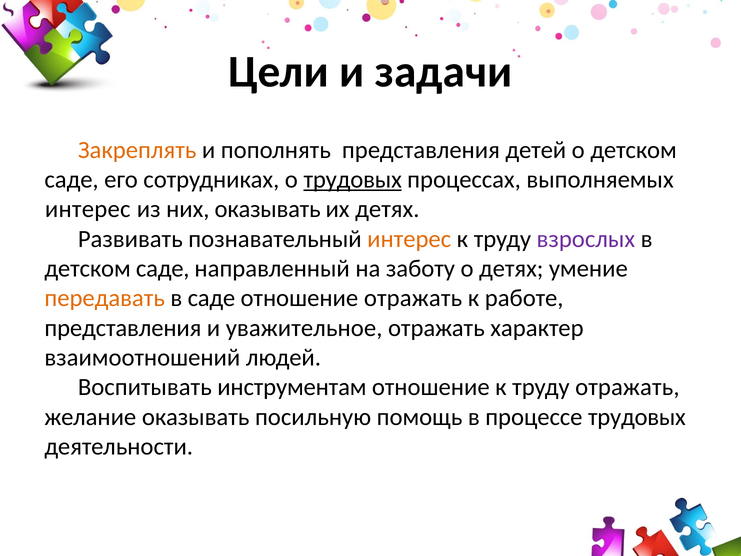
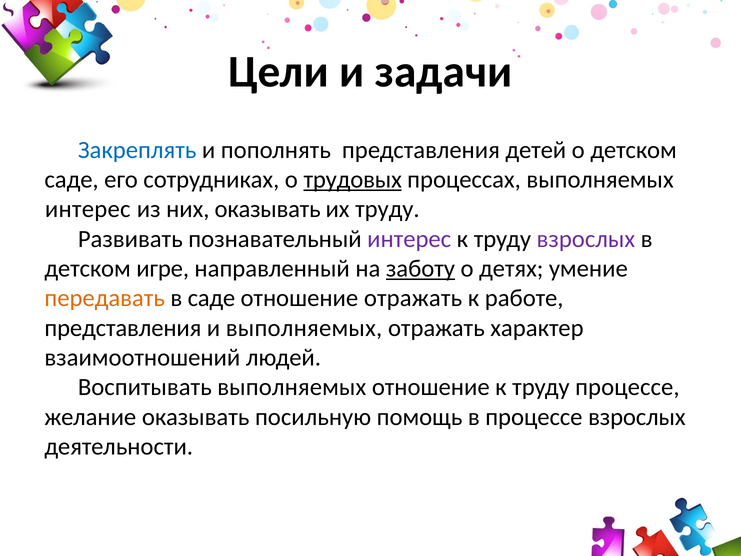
Закреплять colour: orange -> blue
их детях: детях -> труду
интерес at (409, 239) colour: orange -> purple
саде at (163, 268): саде -> игре
заботу underline: none -> present
и уважительное: уважительное -> выполняемых
Воспитывать инструментам: инструментам -> выполняемых
труду отражать: отражать -> процессе
процессе трудовых: трудовых -> взрослых
